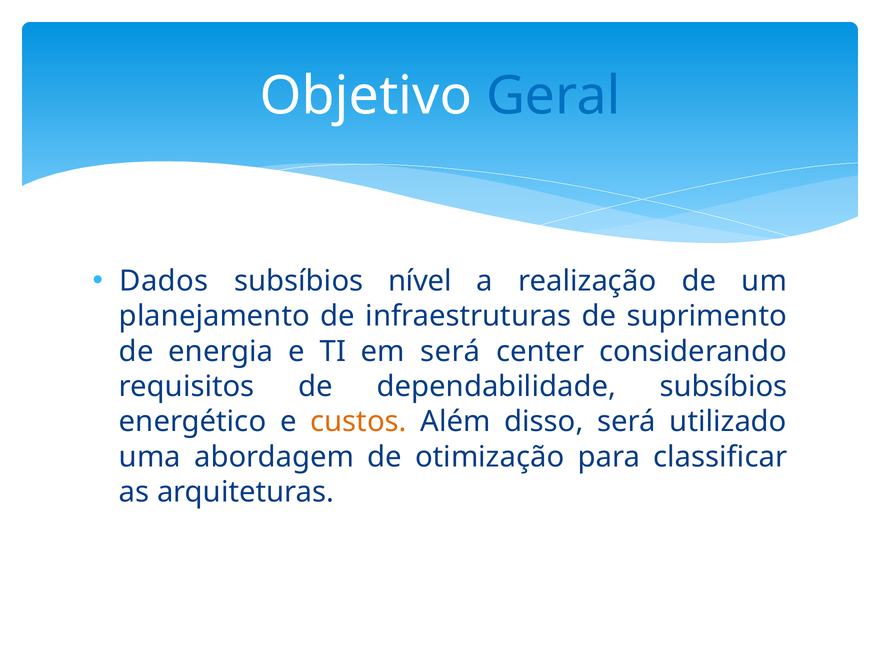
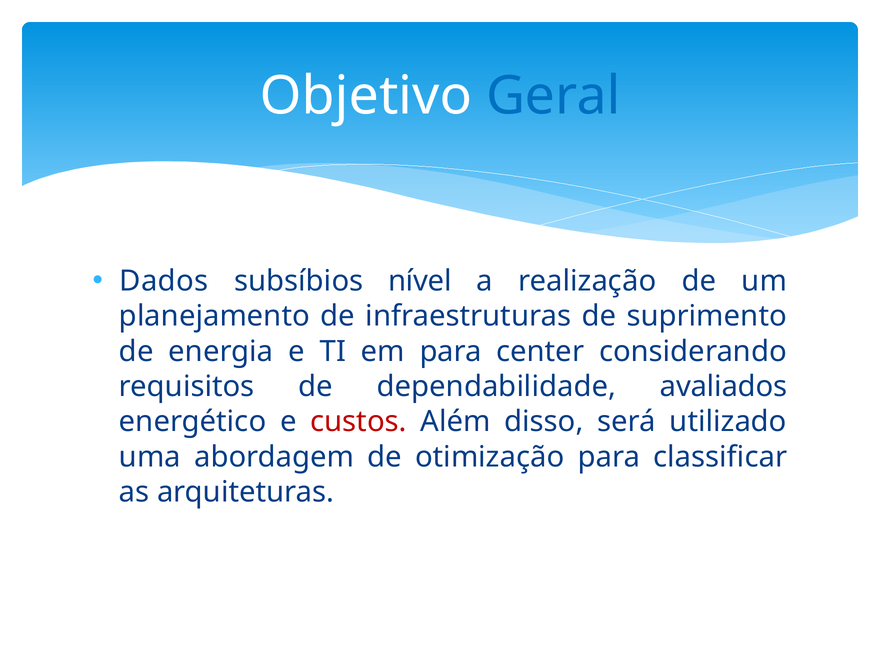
em será: será -> para
dependabilidade subsíbios: subsíbios -> avaliados
custos colour: orange -> red
